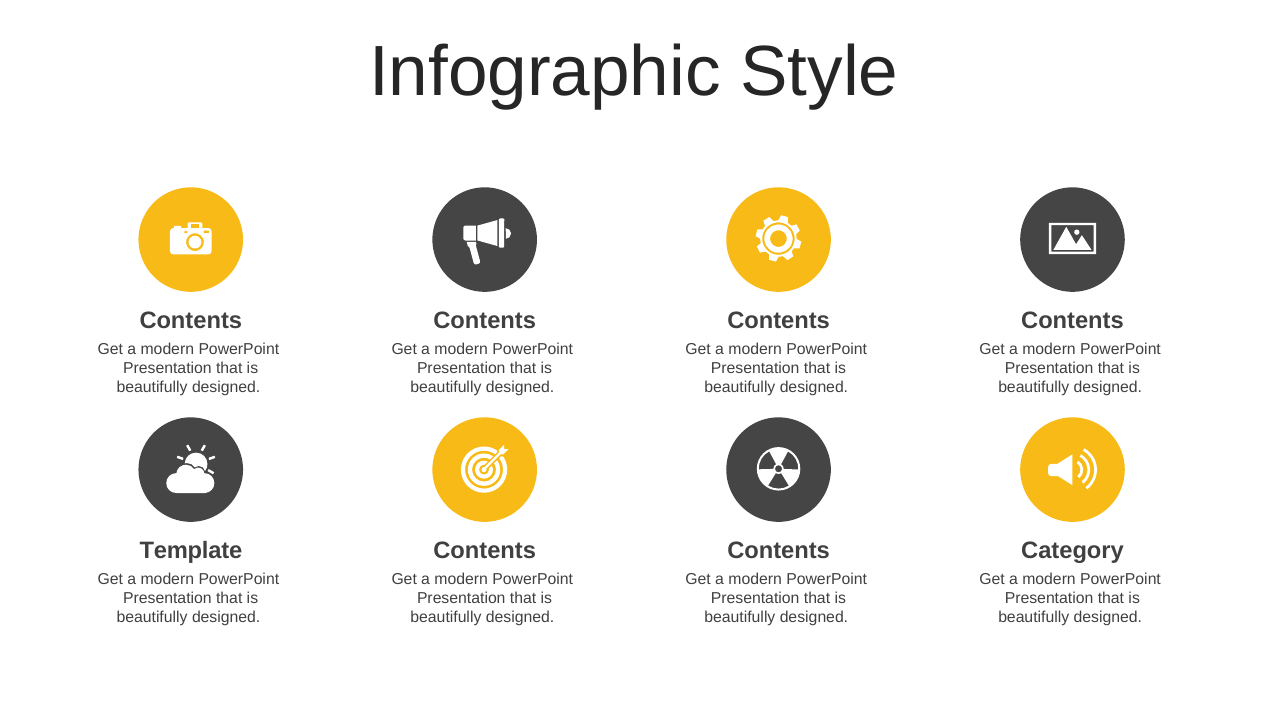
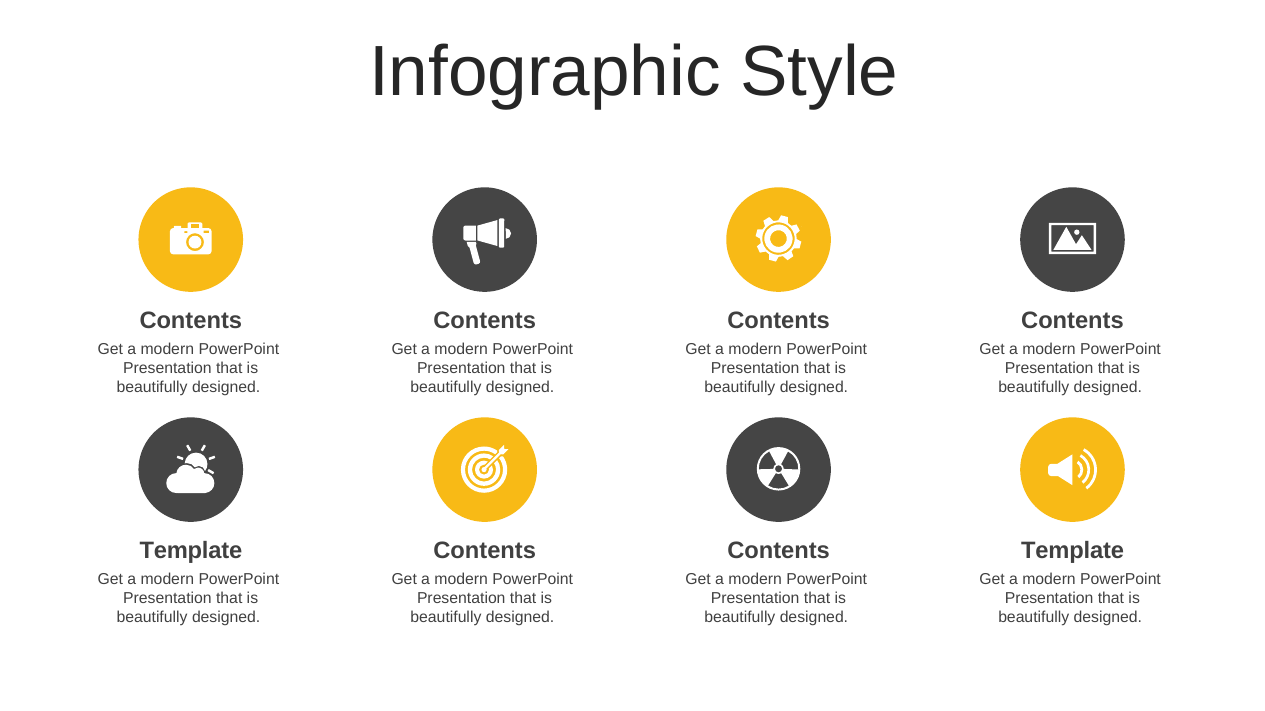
Category at (1073, 552): Category -> Template
